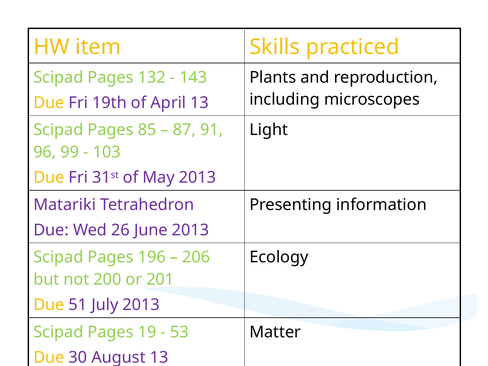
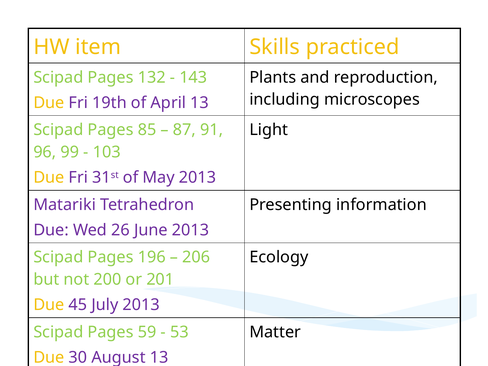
51: 51 -> 45
19: 19 -> 59
